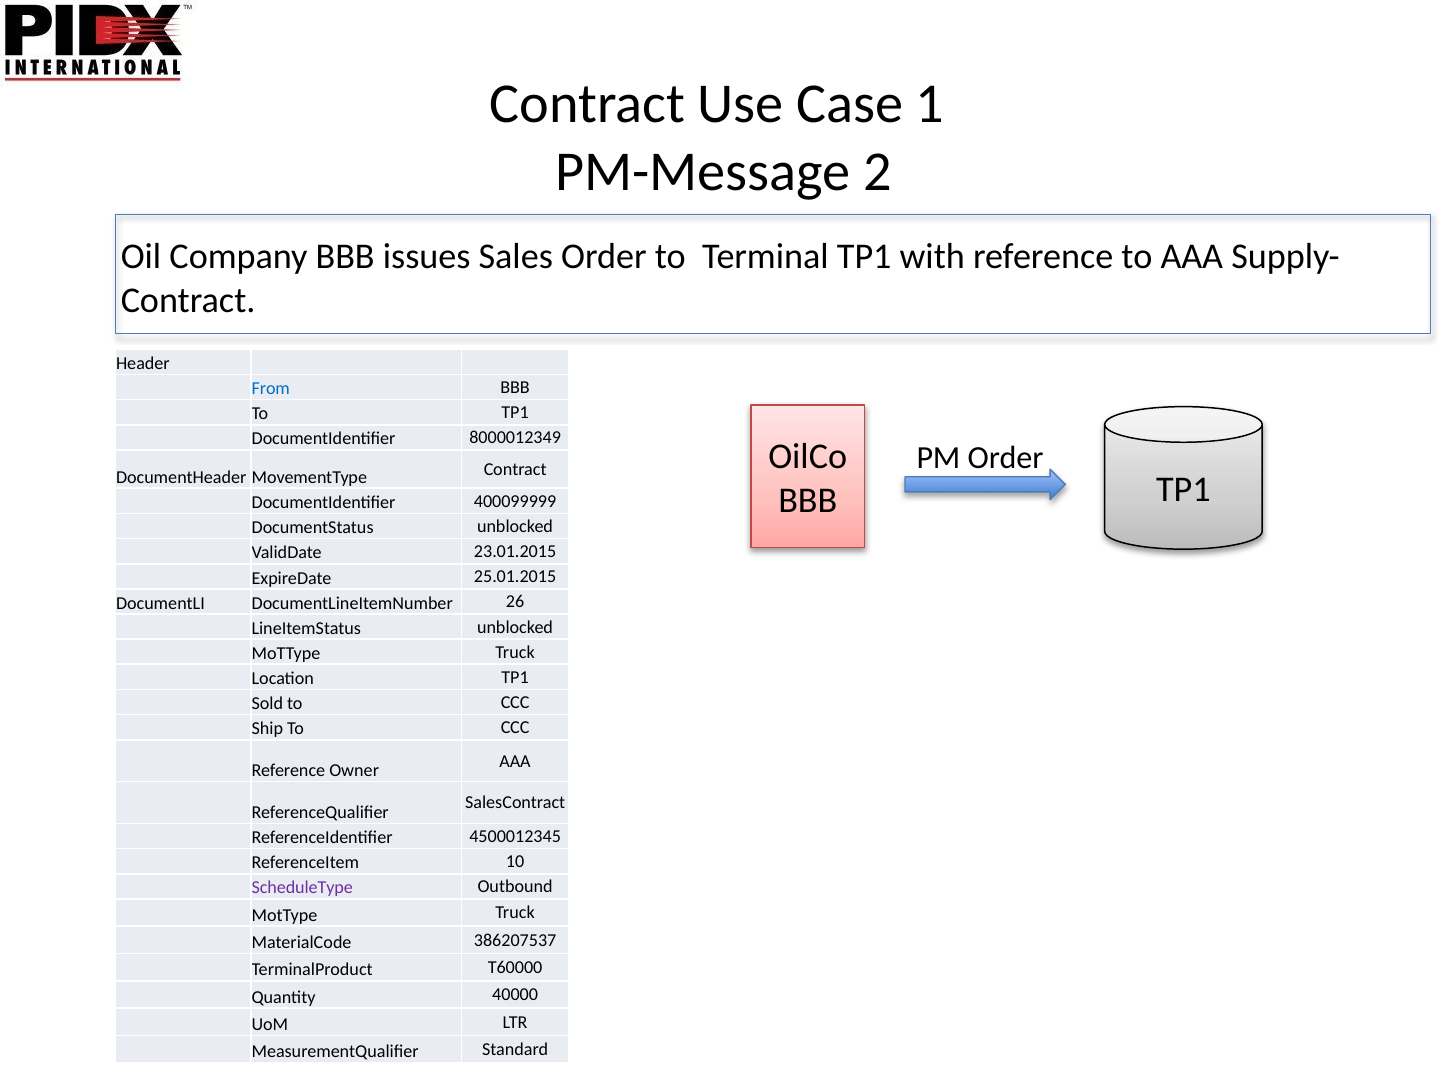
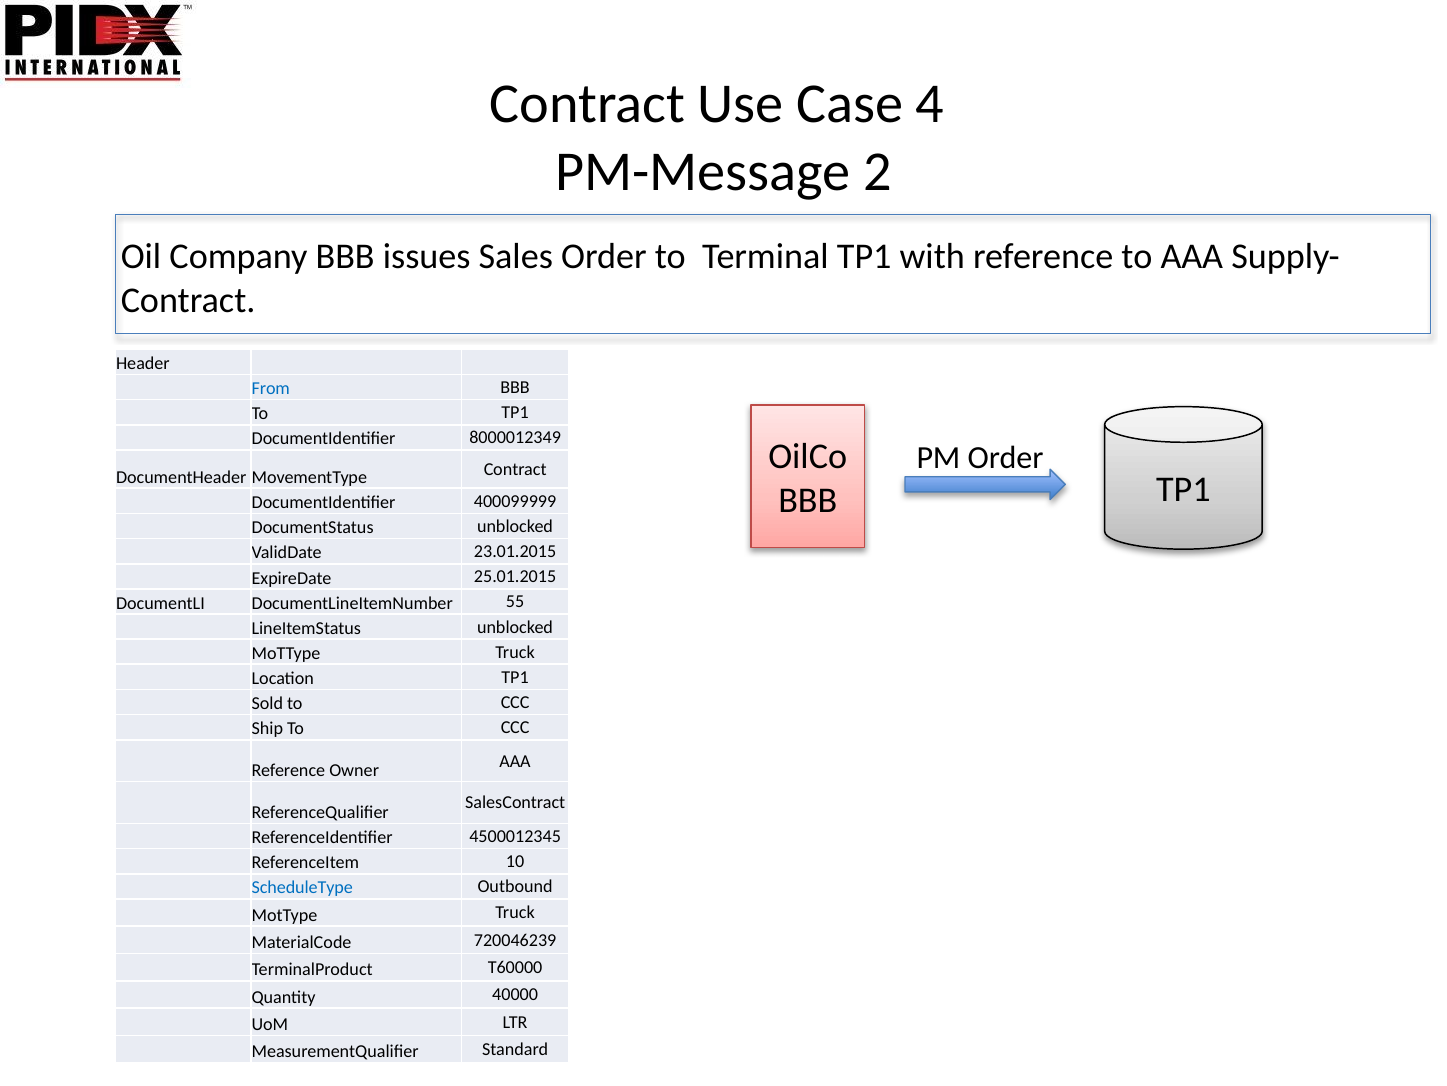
1: 1 -> 4
26: 26 -> 55
ScheduleType colour: purple -> blue
386207537: 386207537 -> 720046239
